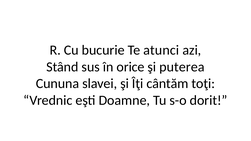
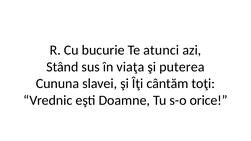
orice: orice -> viaţa
dorit: dorit -> orice
